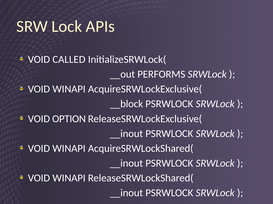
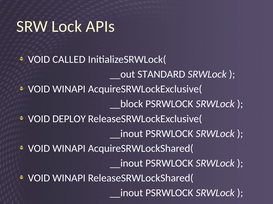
PERFORMS: PERFORMS -> STANDARD
OPTION: OPTION -> DEPLOY
